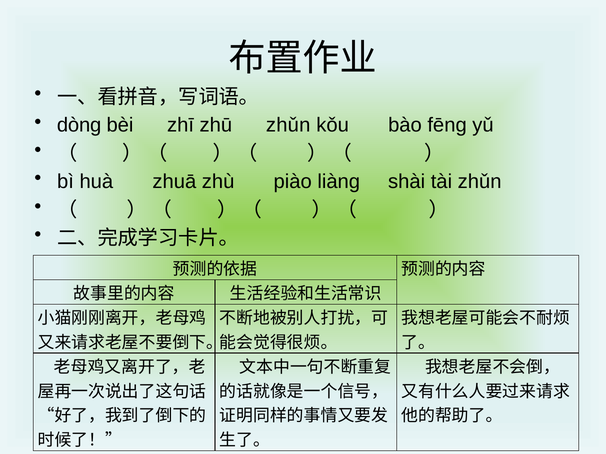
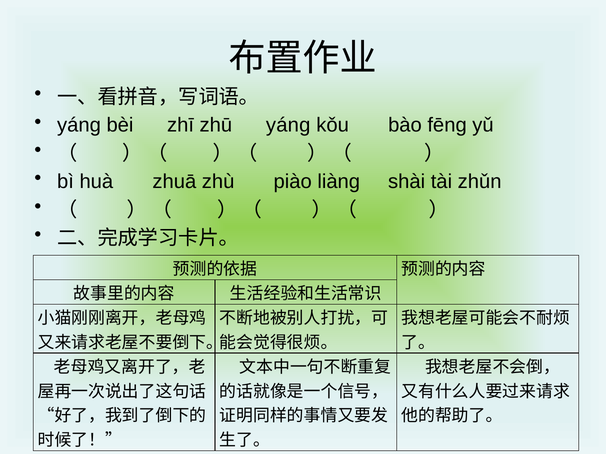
dòng at (79, 125): dòng -> yáng
zhū zhǔn: zhǔn -> yáng
